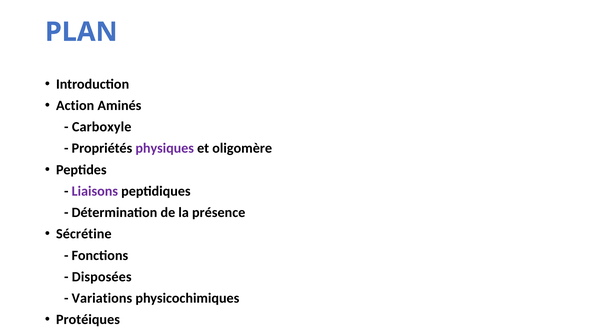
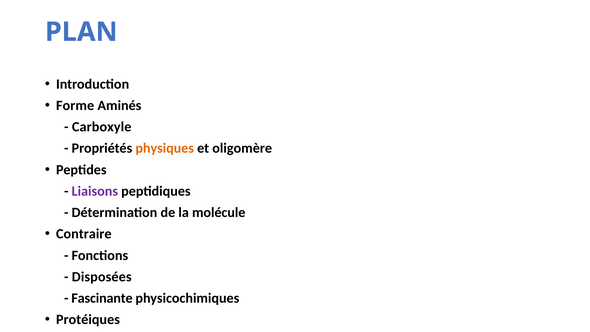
Action: Action -> Forme
physiques colour: purple -> orange
présence: présence -> molécule
Sécrétine: Sécrétine -> Contraire
Variations: Variations -> Fascinante
